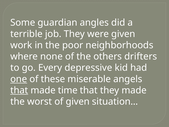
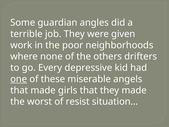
that at (19, 90) underline: present -> none
time: time -> girls
of given: given -> resist
